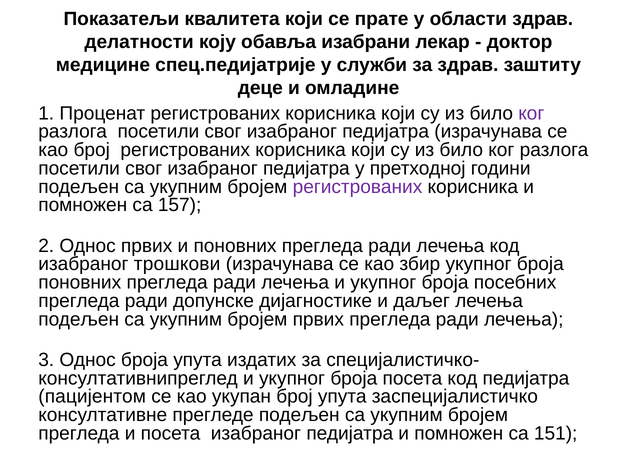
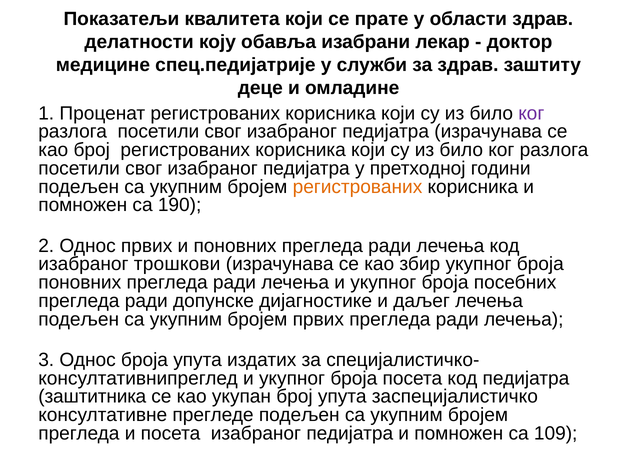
регистрованих at (357, 187) colour: purple -> orange
157: 157 -> 190
пацијентом: пацијентом -> заштитника
151: 151 -> 109
